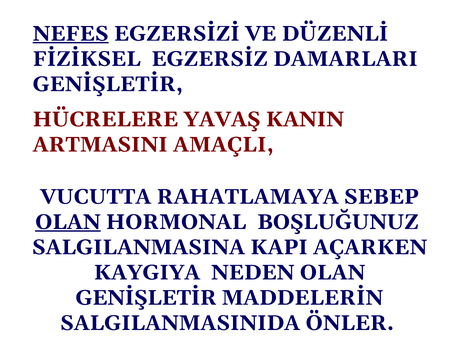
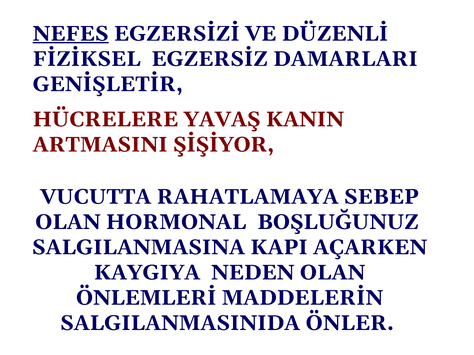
AMAÇLI: AMAÇLI -> ŞİŞİYOR
OLAN at (68, 222) underline: present -> none
GENİŞLETİR at (146, 298): GENİŞLETİR -> ÖNLEMLERİ
